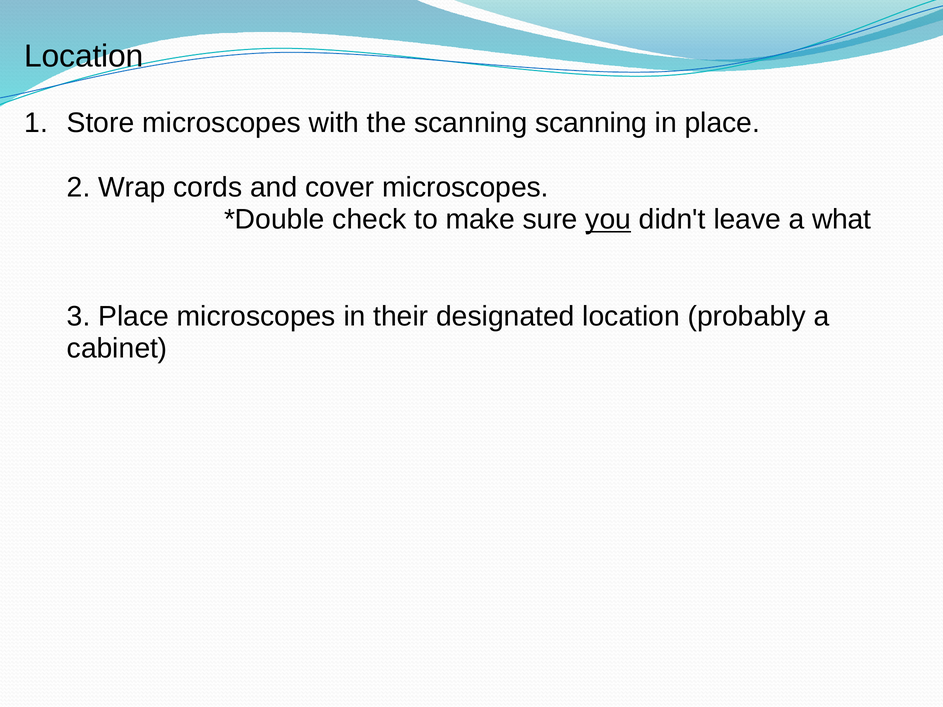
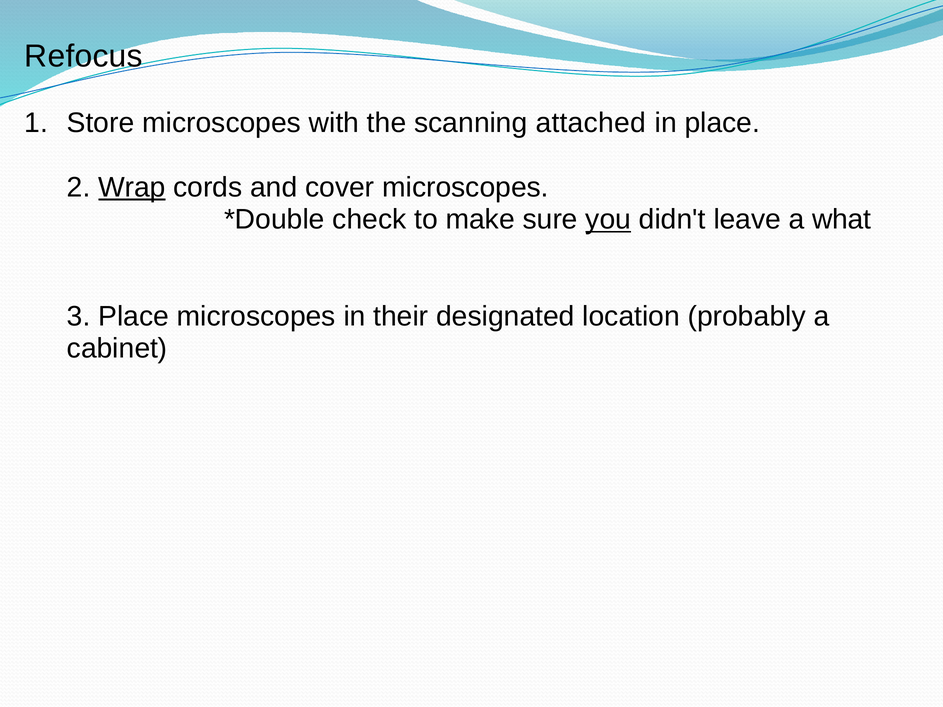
Location at (84, 56): Location -> Refocus
scanning scanning: scanning -> attached
Wrap underline: none -> present
